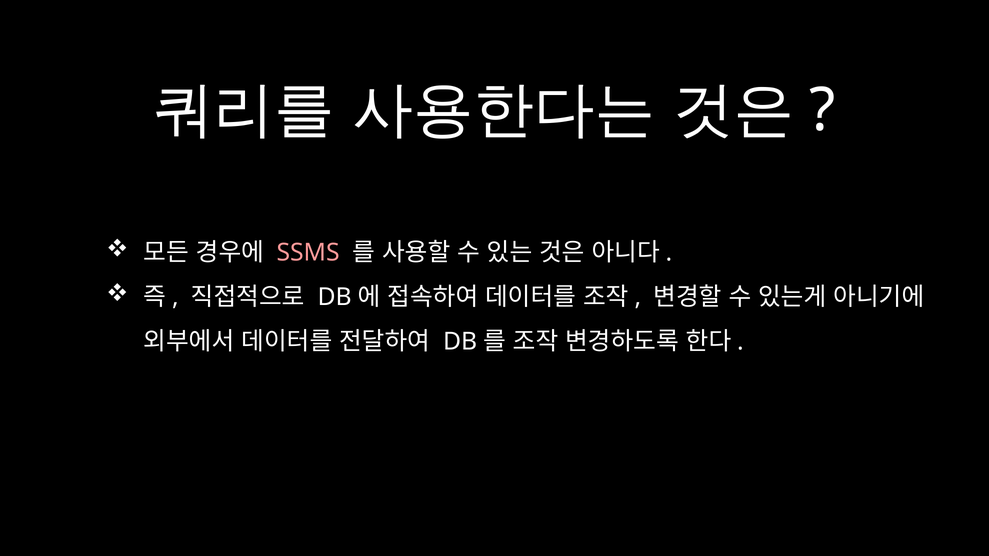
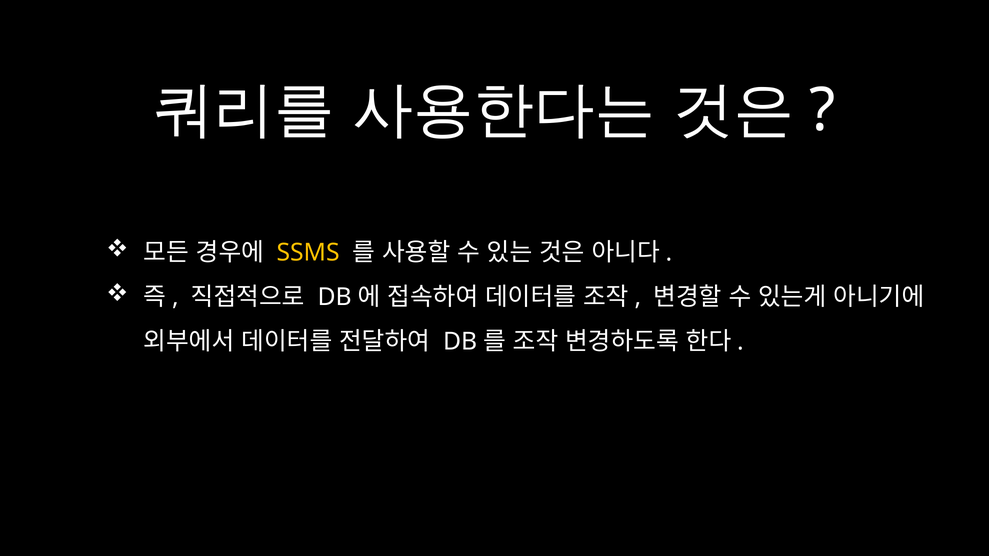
SSMS colour: pink -> yellow
